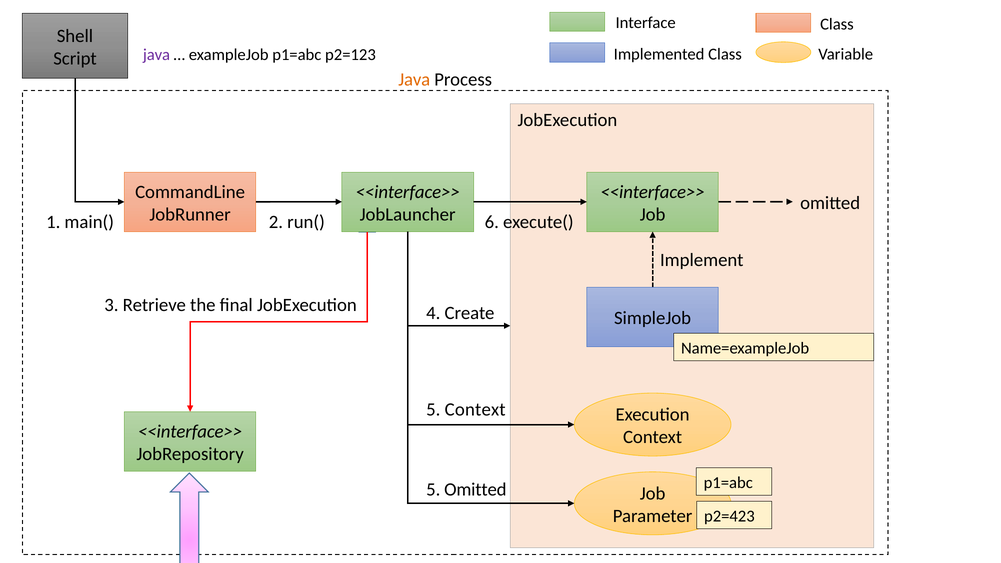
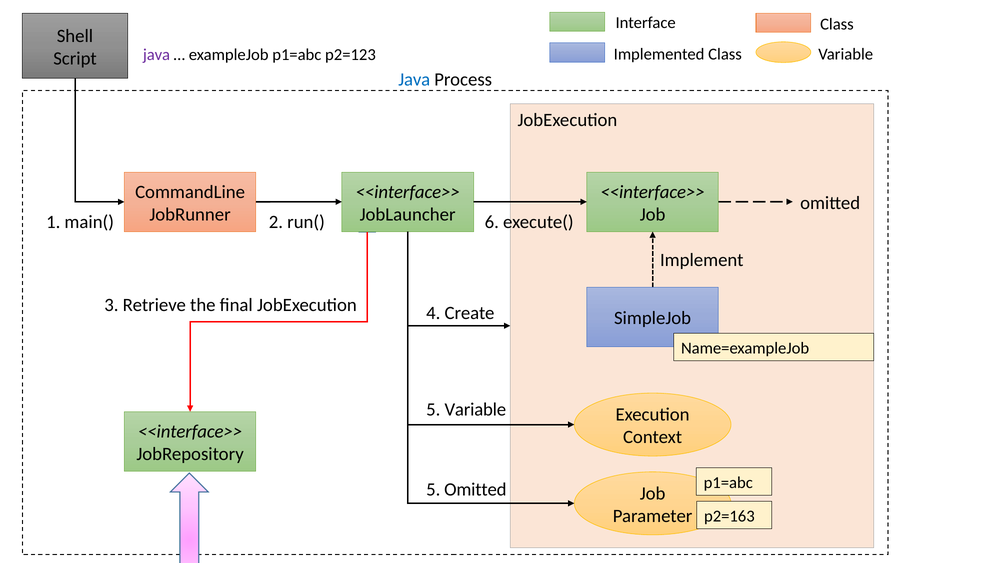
Java at (414, 80) colour: orange -> blue
5 Context: Context -> Variable
p2=423: p2=423 -> p2=163
